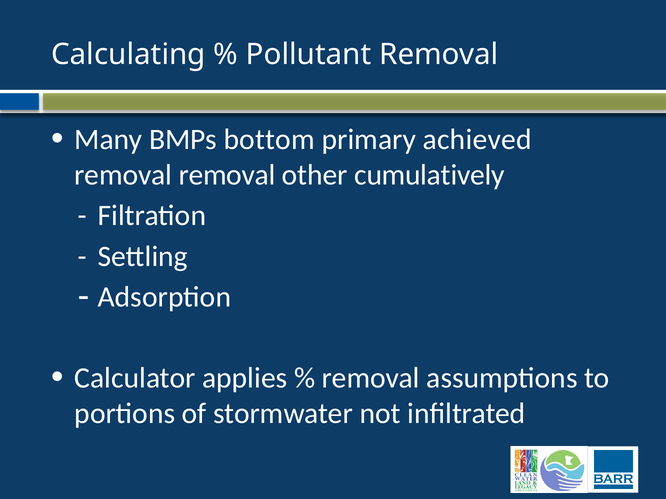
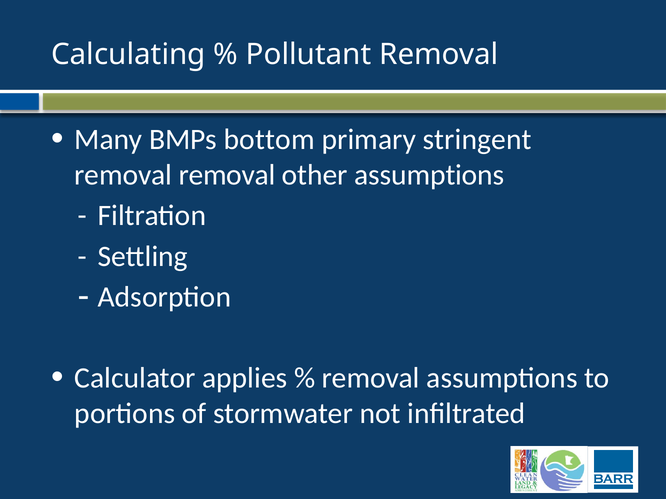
achieved: achieved -> stringent
other cumulatively: cumulatively -> assumptions
